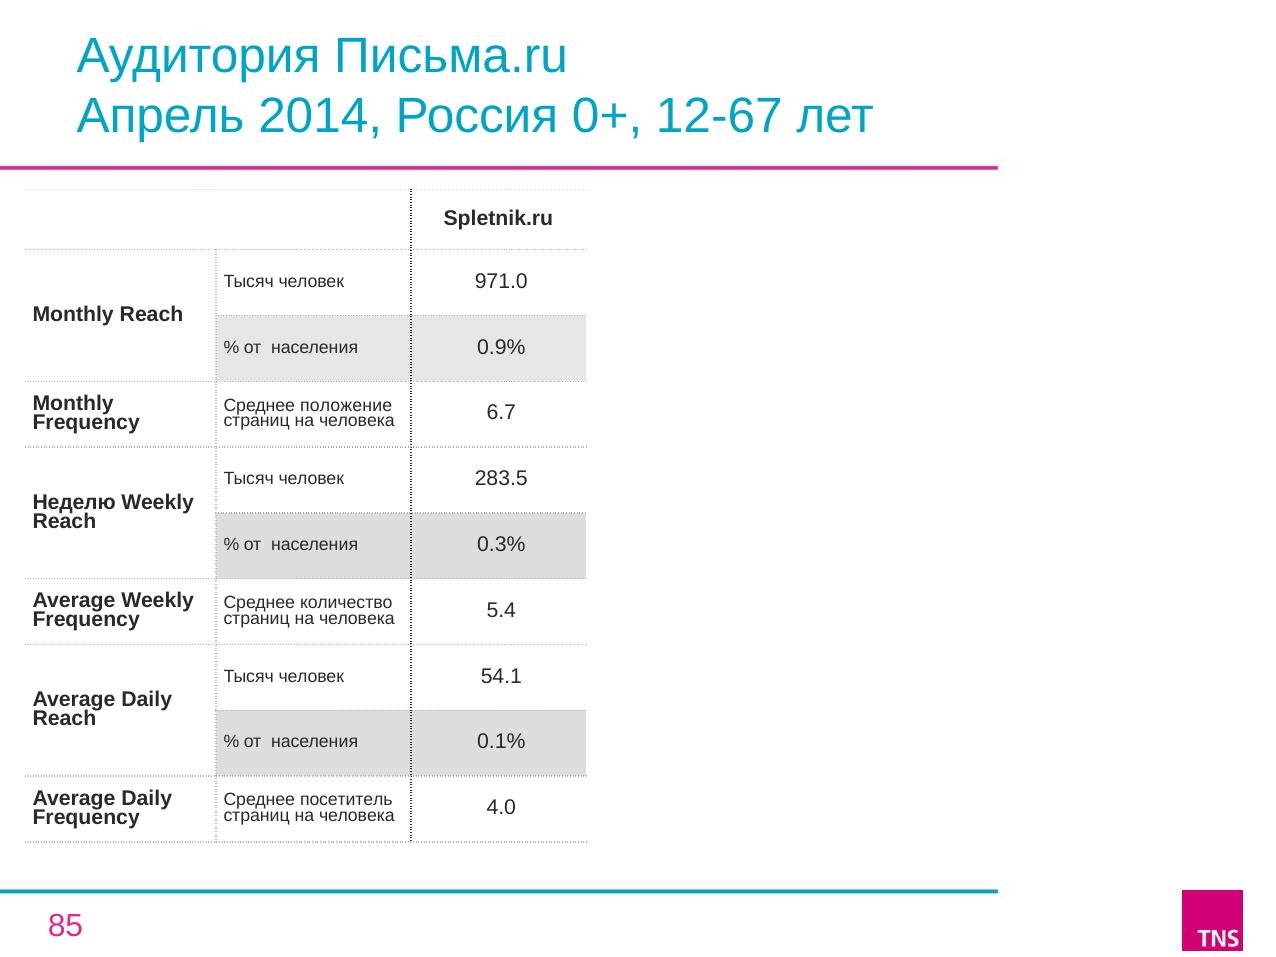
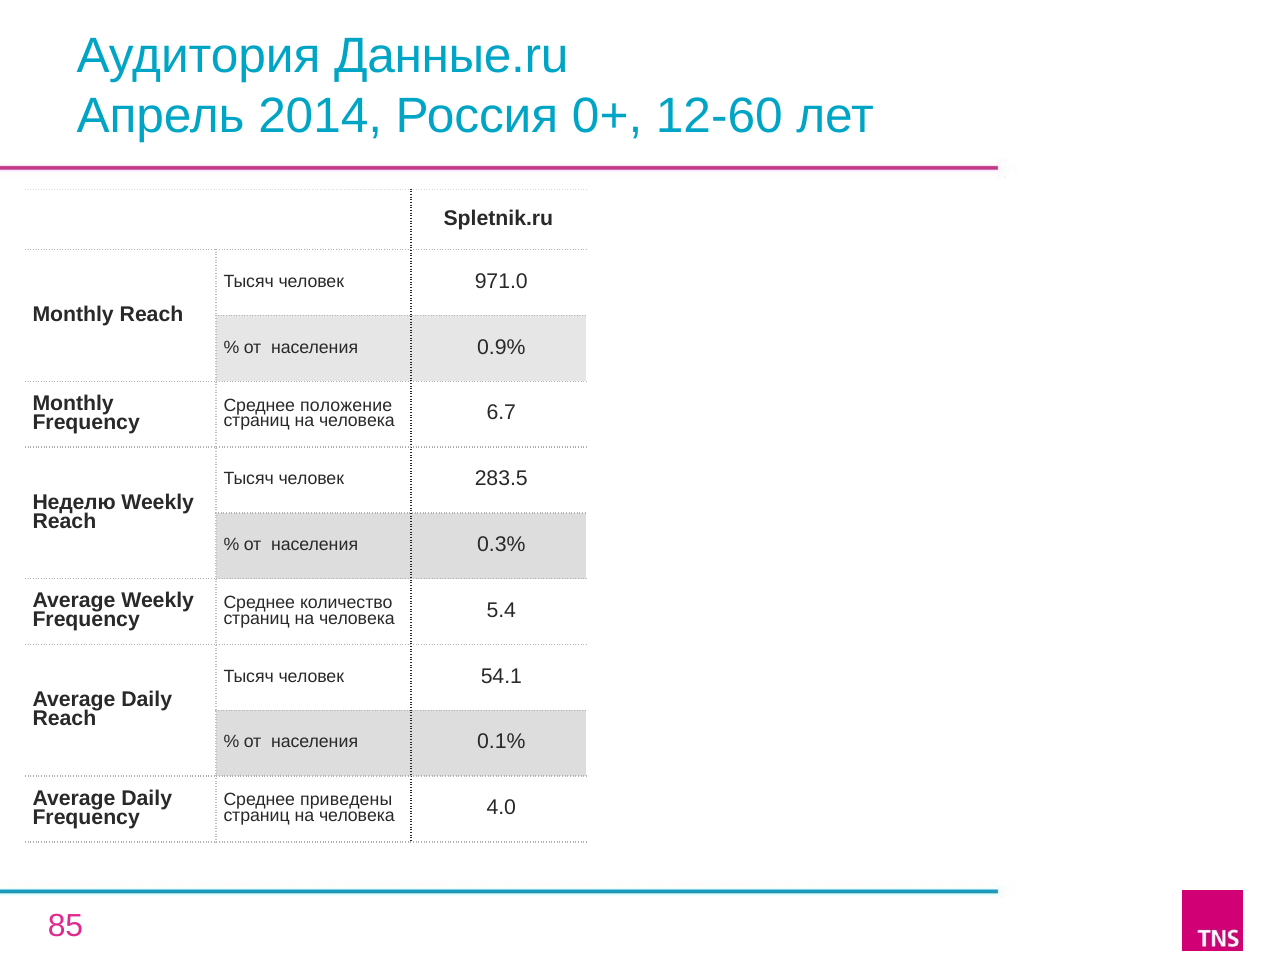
Письма.ru: Письма.ru -> Данные.ru
12-67: 12-67 -> 12-60
посетитель: посетитель -> приведены
